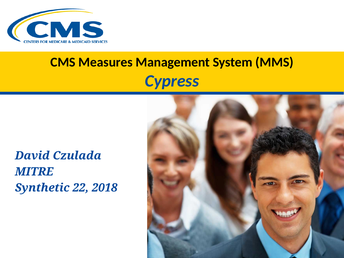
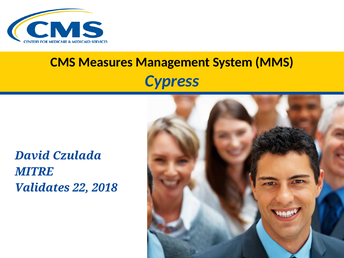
Synthetic: Synthetic -> Validates
